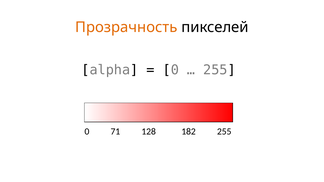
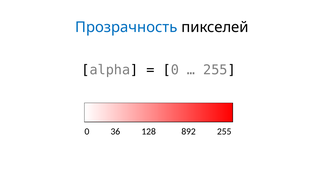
Прозрачность colour: orange -> blue
71: 71 -> 36
182: 182 -> 892
